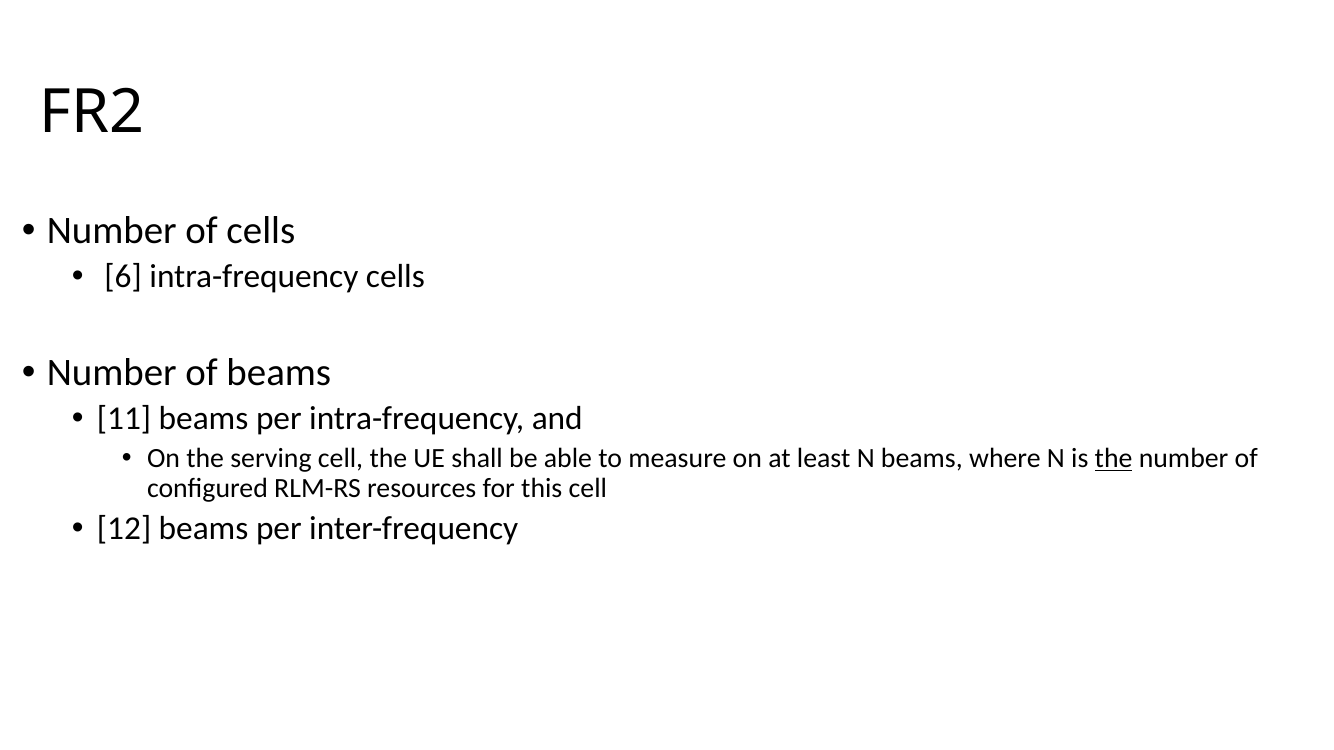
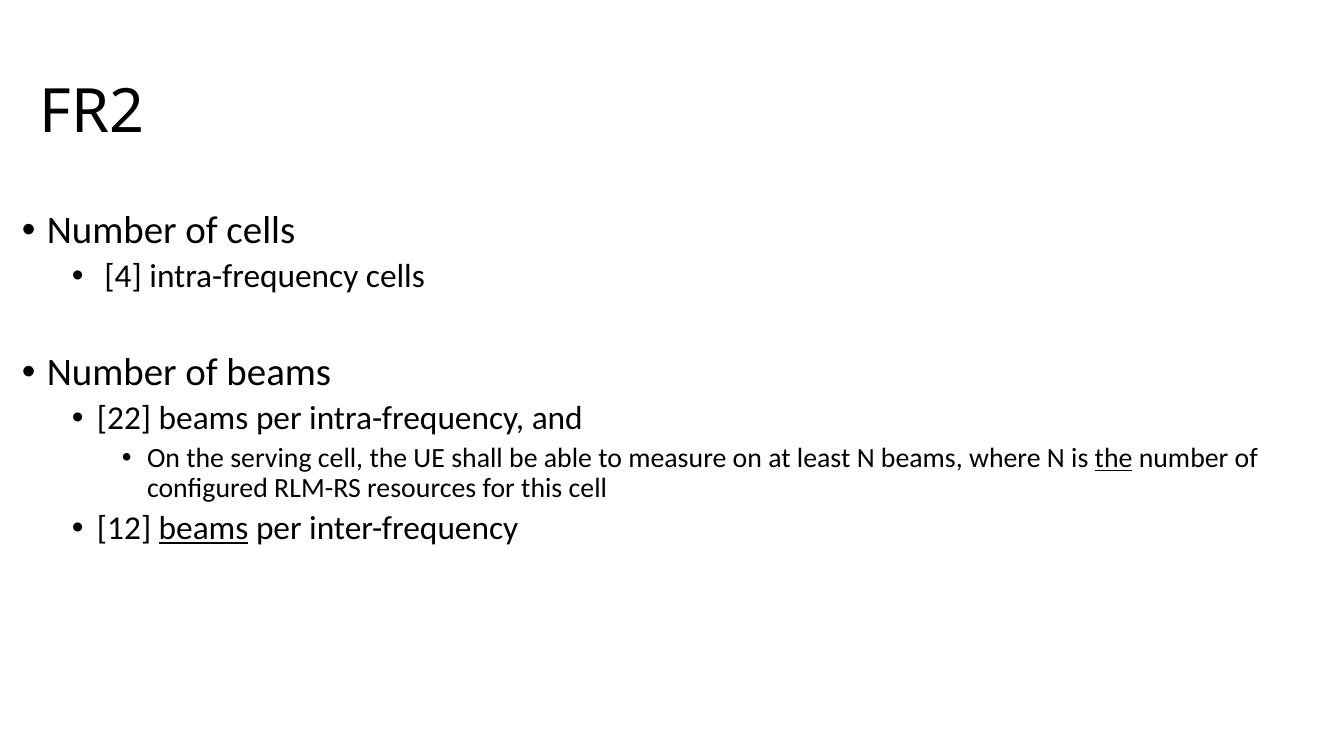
6: 6 -> 4
11: 11 -> 22
beams at (204, 529) underline: none -> present
